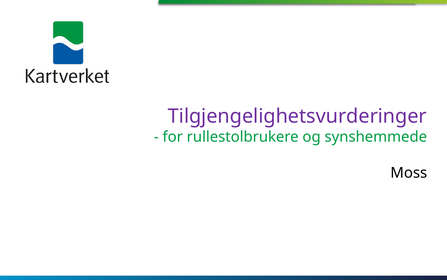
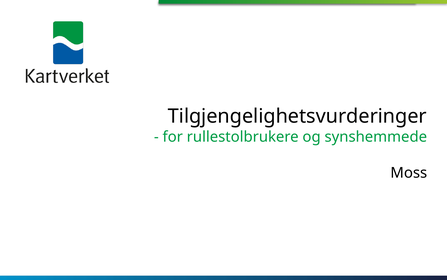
Tilgjengelighetsvurderinger colour: purple -> black
